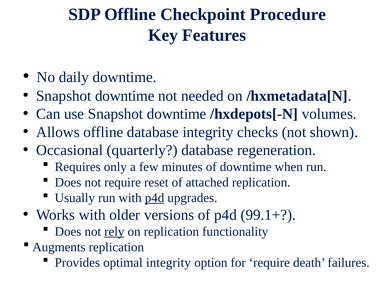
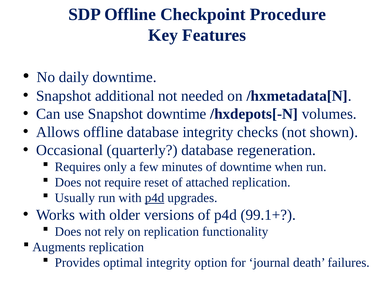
downtime at (125, 96): downtime -> additional
rely underline: present -> none
for require: require -> journal
